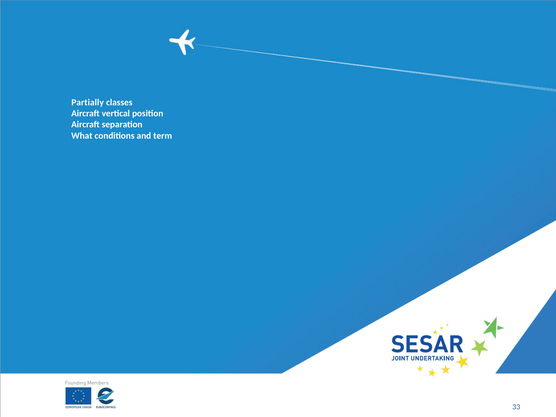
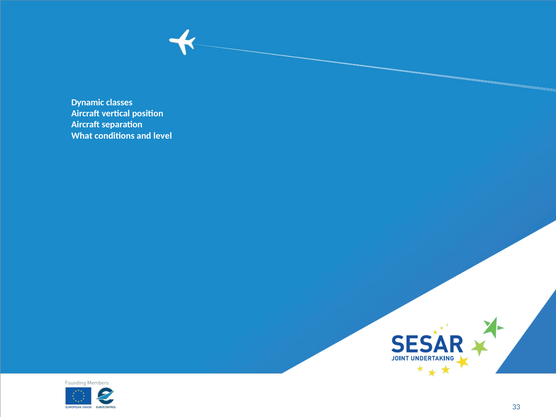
Partially: Partially -> Dynamic
term: term -> level
